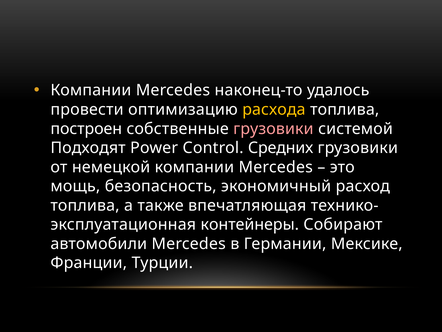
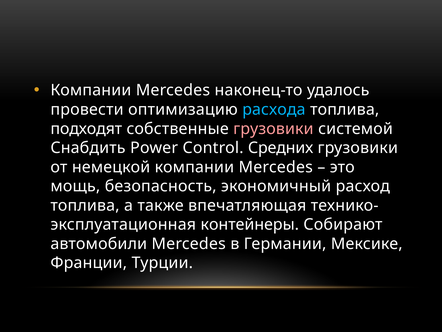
расхода colour: yellow -> light blue
построен: построен -> подходят
Подходят: Подходят -> Снабдить
